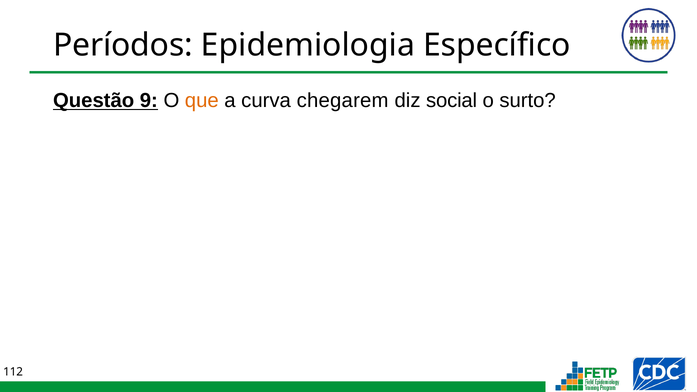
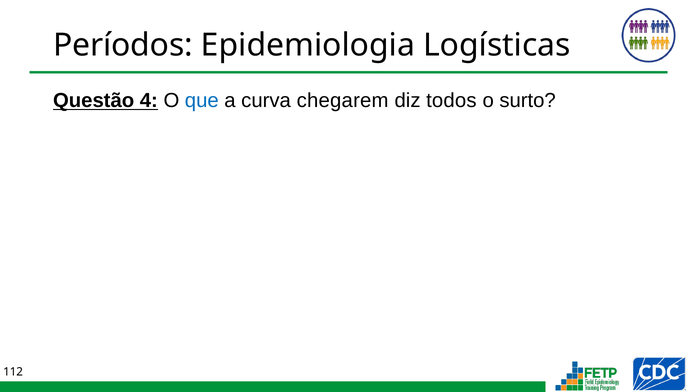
Específico: Específico -> Logísticas
9: 9 -> 4
que colour: orange -> blue
social: social -> todos
